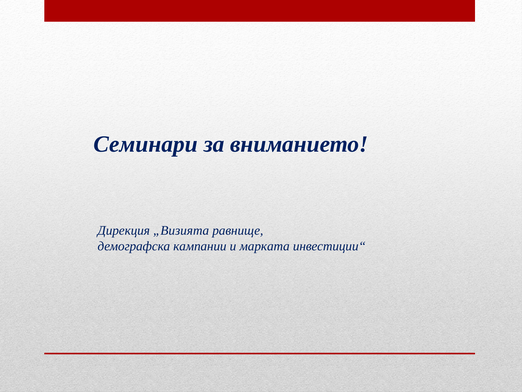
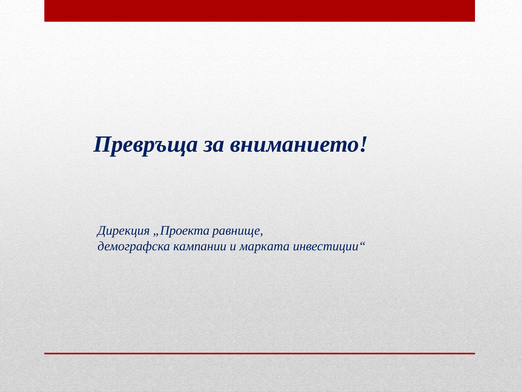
Семинари: Семинари -> Превръща
„Визията: „Визията -> „Проекта
